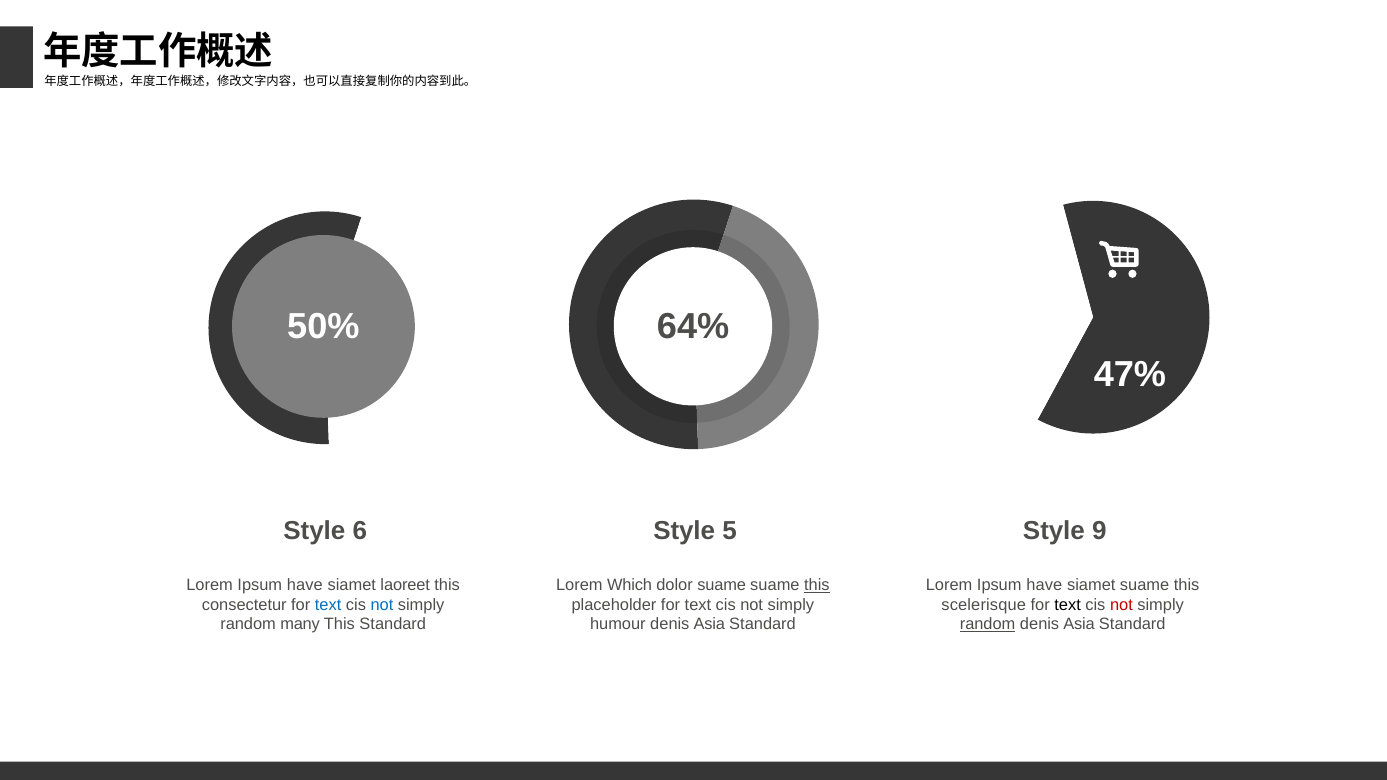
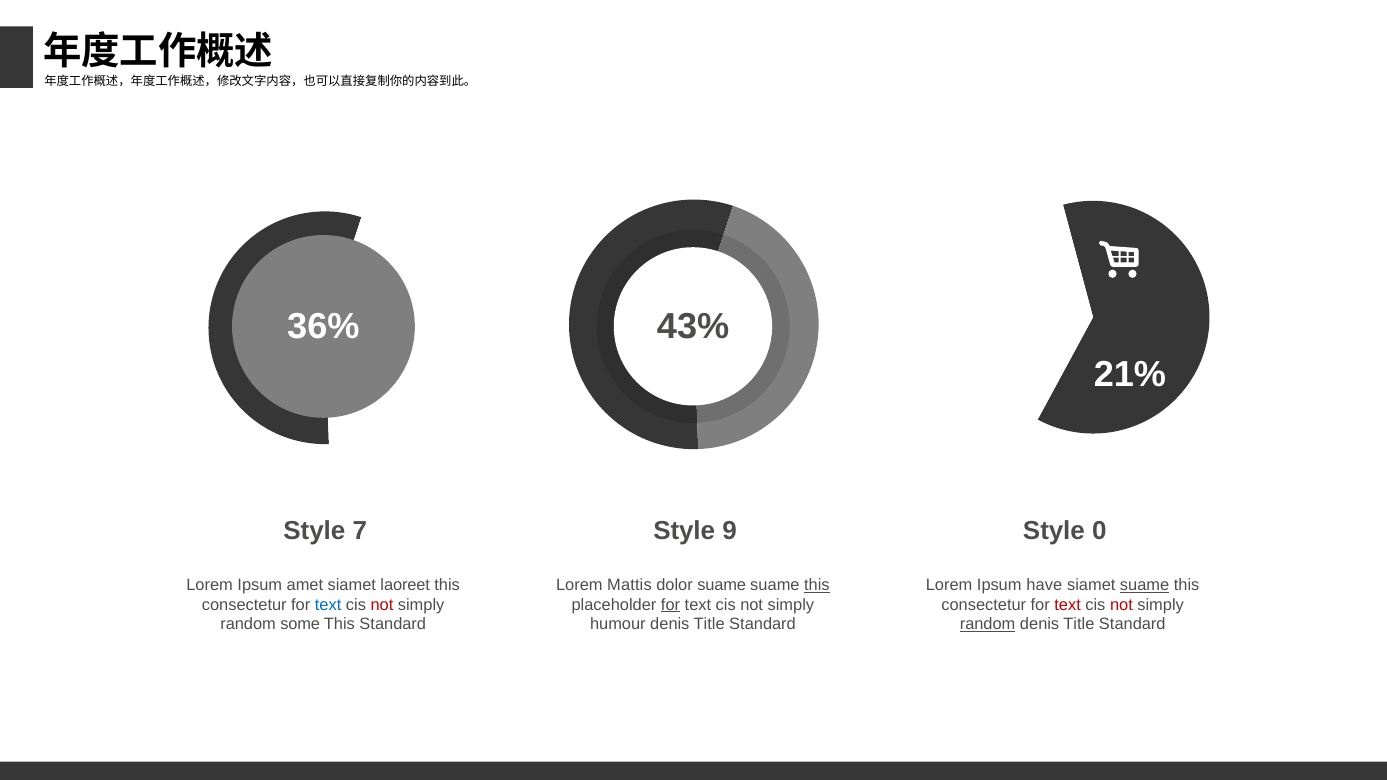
50%: 50% -> 36%
64%: 64% -> 43%
47%: 47% -> 21%
6: 6 -> 7
5: 5 -> 9
9: 9 -> 0
have at (305, 585): have -> amet
Which: Which -> Mattis
suame at (1145, 585) underline: none -> present
not at (382, 605) colour: blue -> red
for at (671, 605) underline: none -> present
scelerisque at (984, 605): scelerisque -> consectetur
text at (1068, 605) colour: black -> red
many: many -> some
Asia at (709, 625): Asia -> Title
Asia at (1079, 625): Asia -> Title
